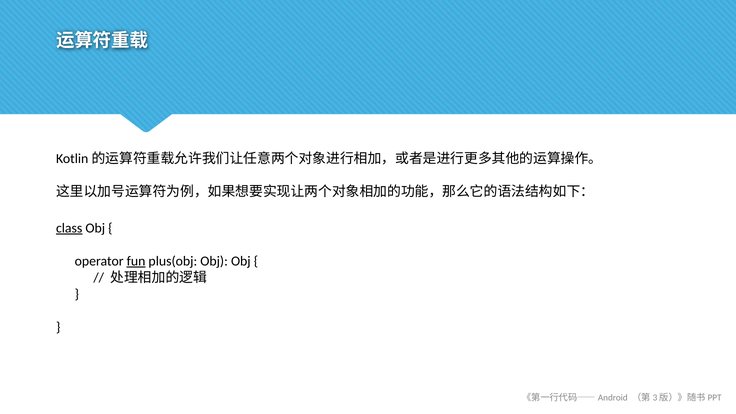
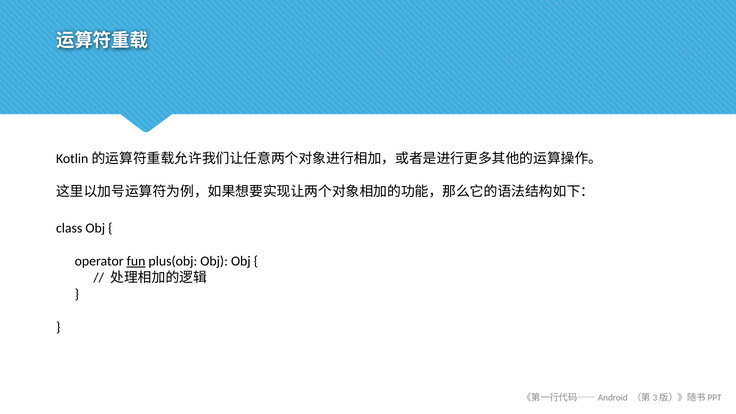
class underline: present -> none
